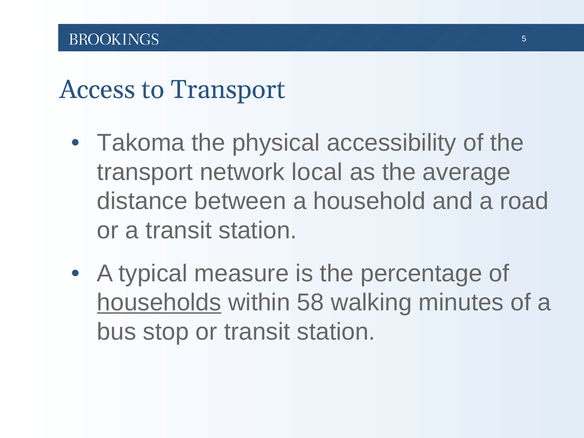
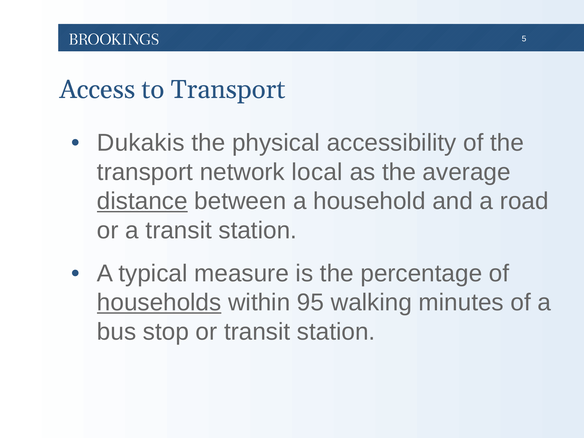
Takoma: Takoma -> Dukakis
distance underline: none -> present
58: 58 -> 95
